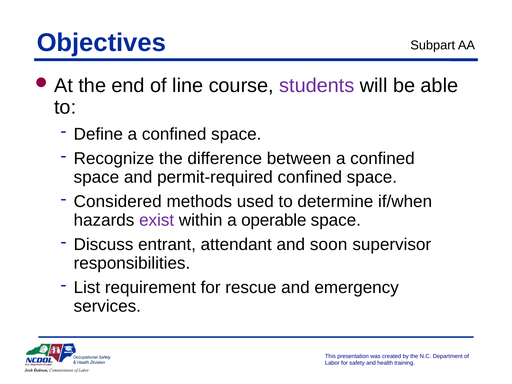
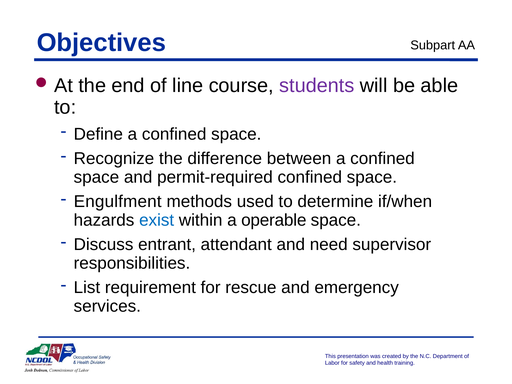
Considered: Considered -> Engulfment
exist colour: purple -> blue
soon: soon -> need
